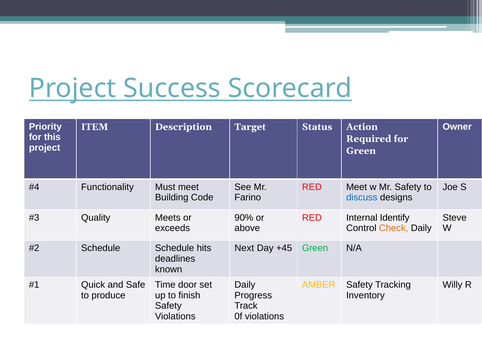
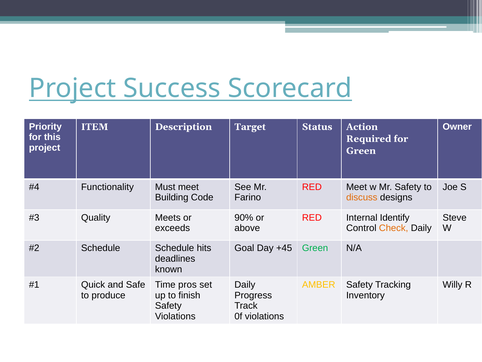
discuss colour: blue -> orange
Next: Next -> Goal
door: door -> pros
